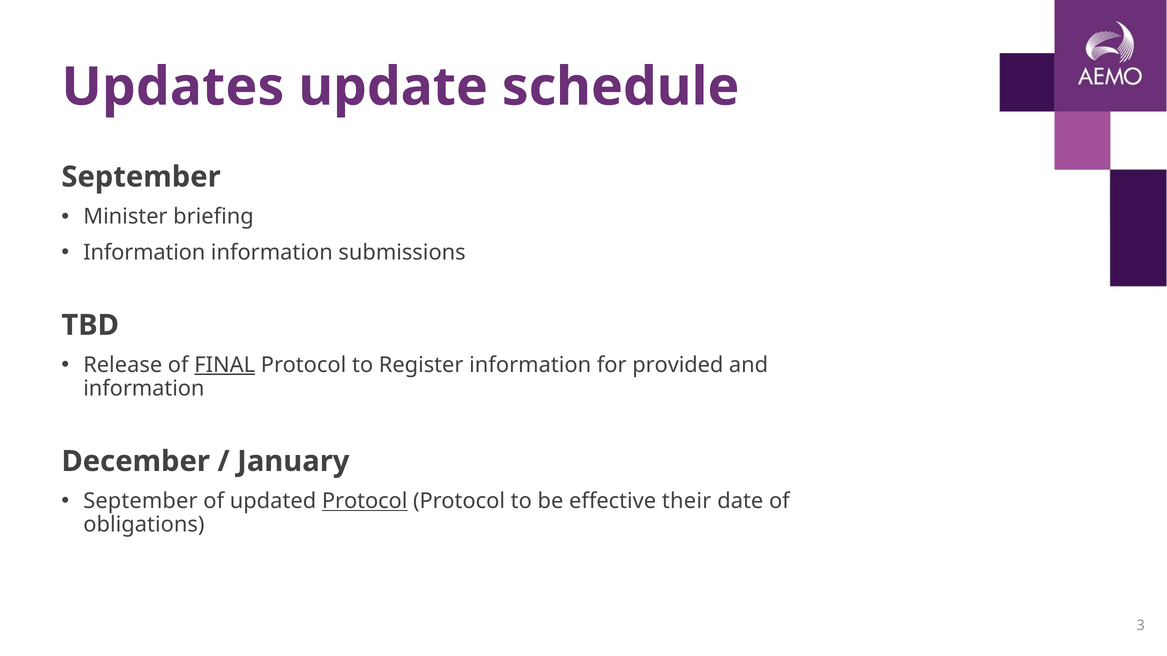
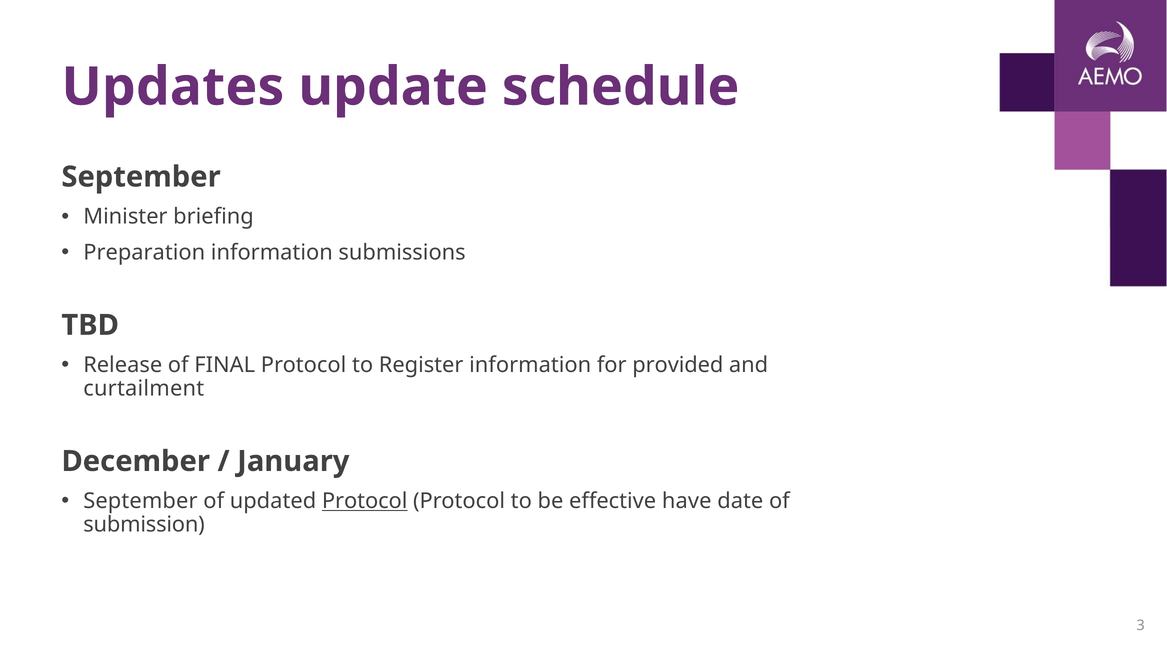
Information at (144, 253): Information -> Preparation
FINAL underline: present -> none
information at (144, 389): information -> curtailment
their: their -> have
obligations: obligations -> submission
